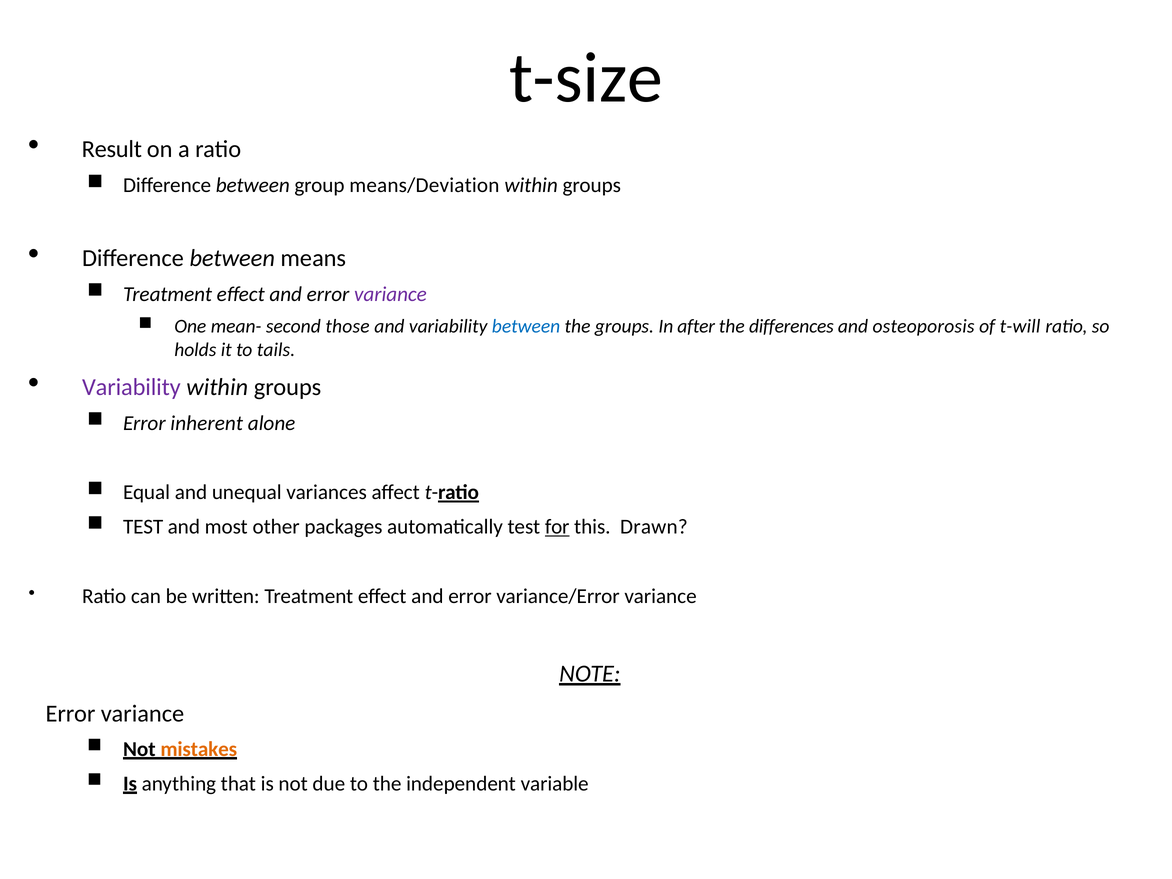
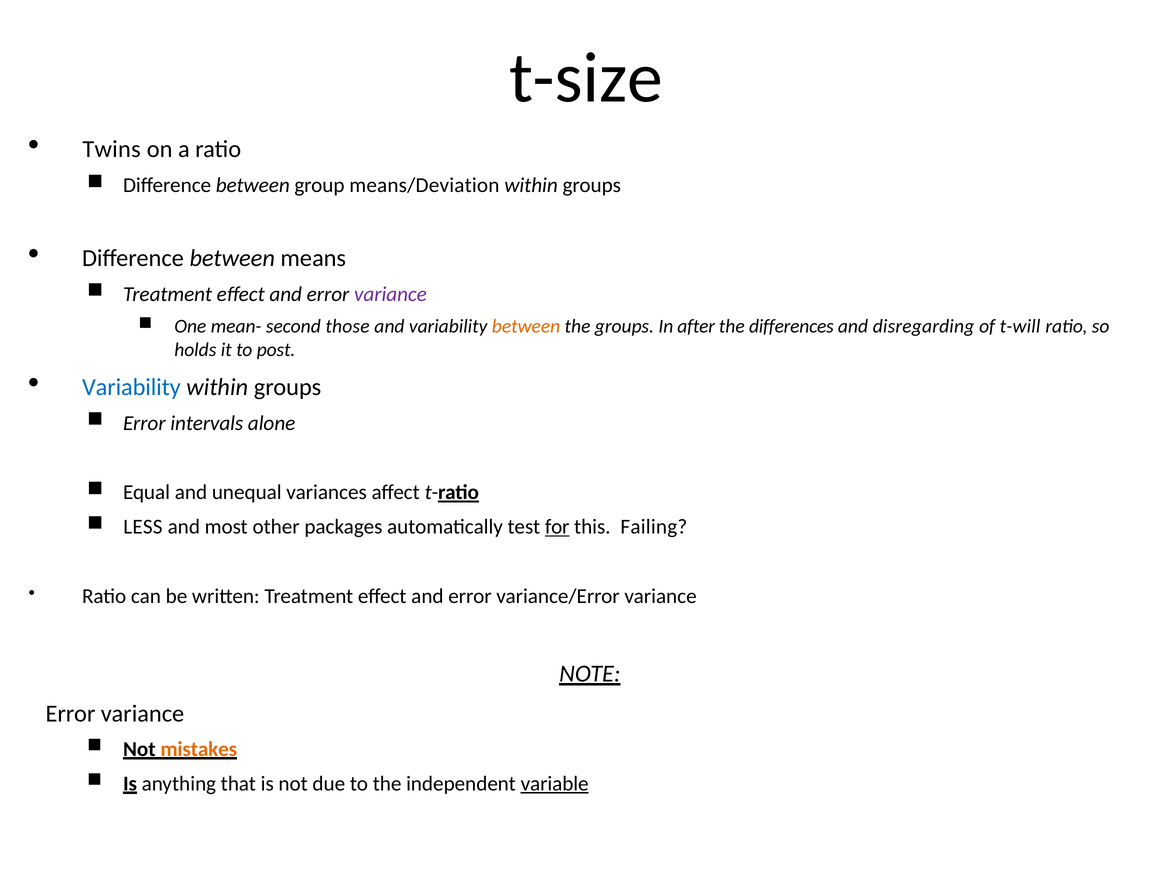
Result: Result -> Twins
between at (526, 326) colour: blue -> orange
osteoporosis: osteoporosis -> disregarding
tails: tails -> post
Variability at (131, 387) colour: purple -> blue
inherent: inherent -> intervals
TEST at (143, 527): TEST -> LESS
Drawn: Drawn -> Failing
variable underline: none -> present
